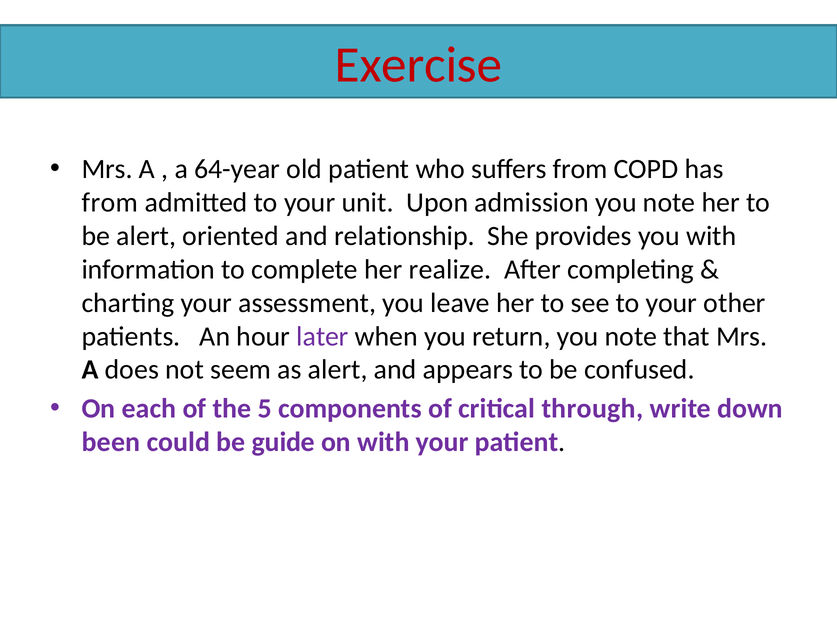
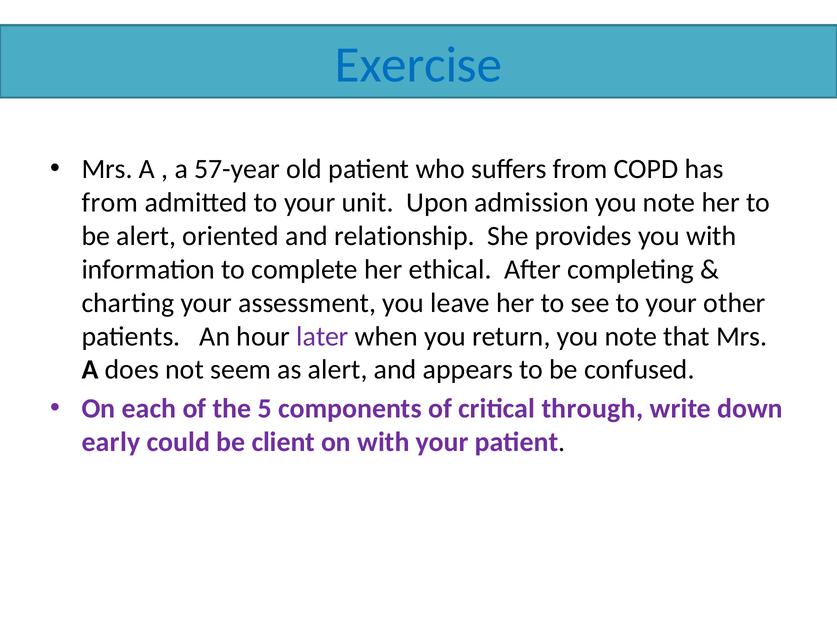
Exercise colour: red -> blue
64-year: 64-year -> 57-year
realize: realize -> ethical
been: been -> early
guide: guide -> client
